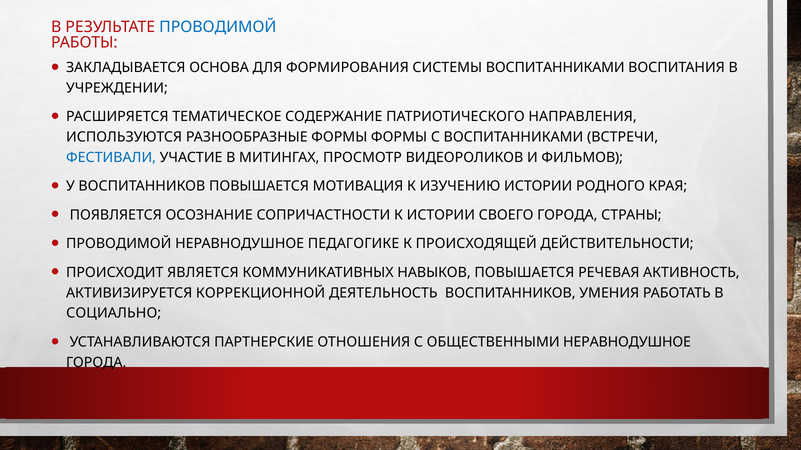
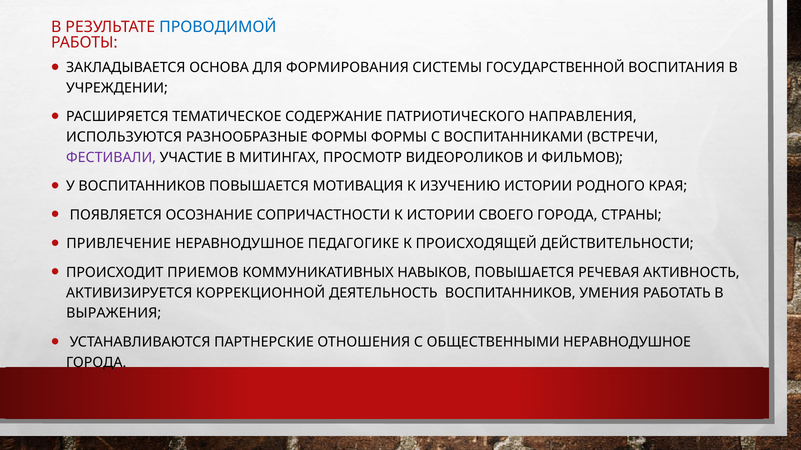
СИСТЕМЫ ВОСПИТАННИКАМИ: ВОСПИТАННИКАМИ -> ГОСУДАРСТВЕННОЙ
ФЕСТИВАЛИ colour: blue -> purple
ПРОВОДИМОЙ at (119, 244): ПРОВОДИМОЙ -> ПРИВЛЕЧЕНИЕ
ЯВЛЯЕТСЯ: ЯВЛЯЕТСЯ -> ПРИЕМОВ
СОЦИАЛЬНО: СОЦИАЛЬНО -> ВЫРАЖЕНИЯ
